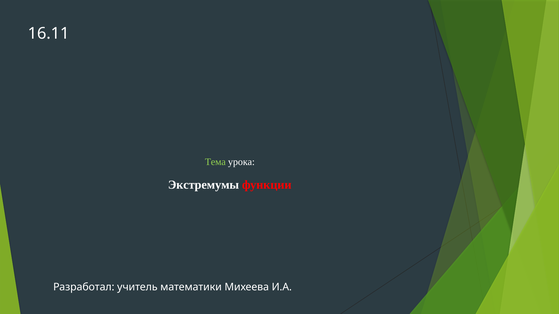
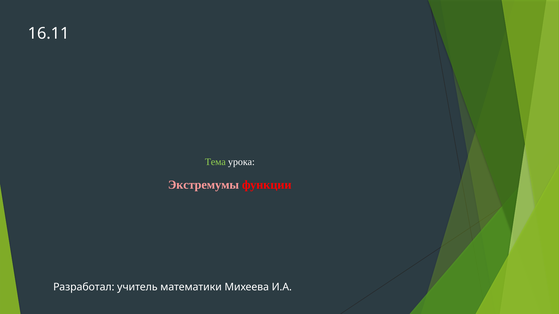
Экстремумы colour: white -> pink
